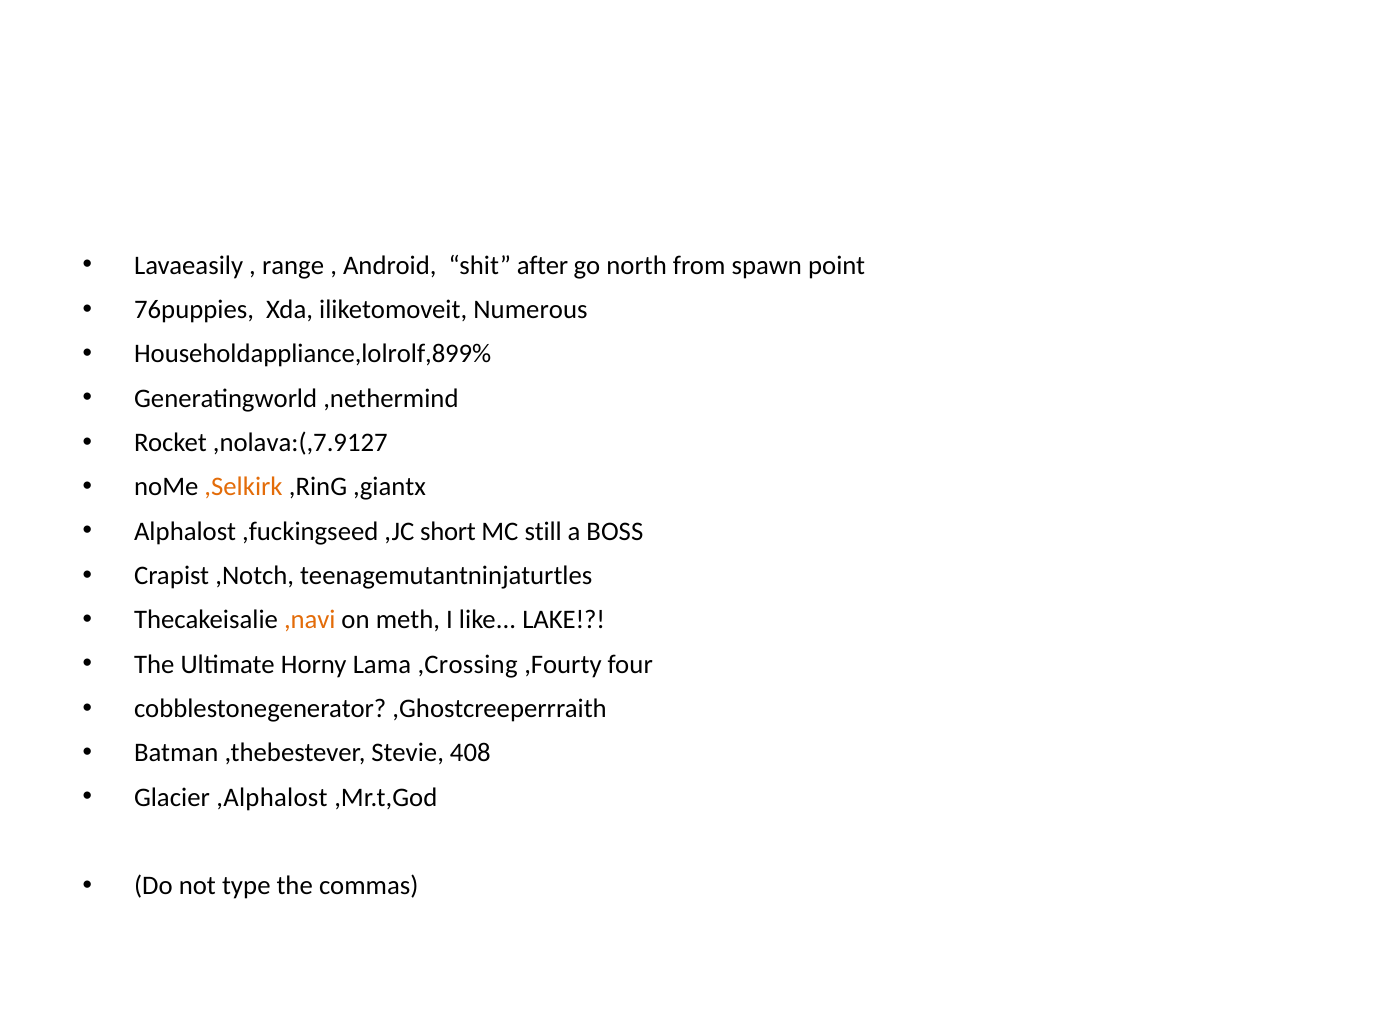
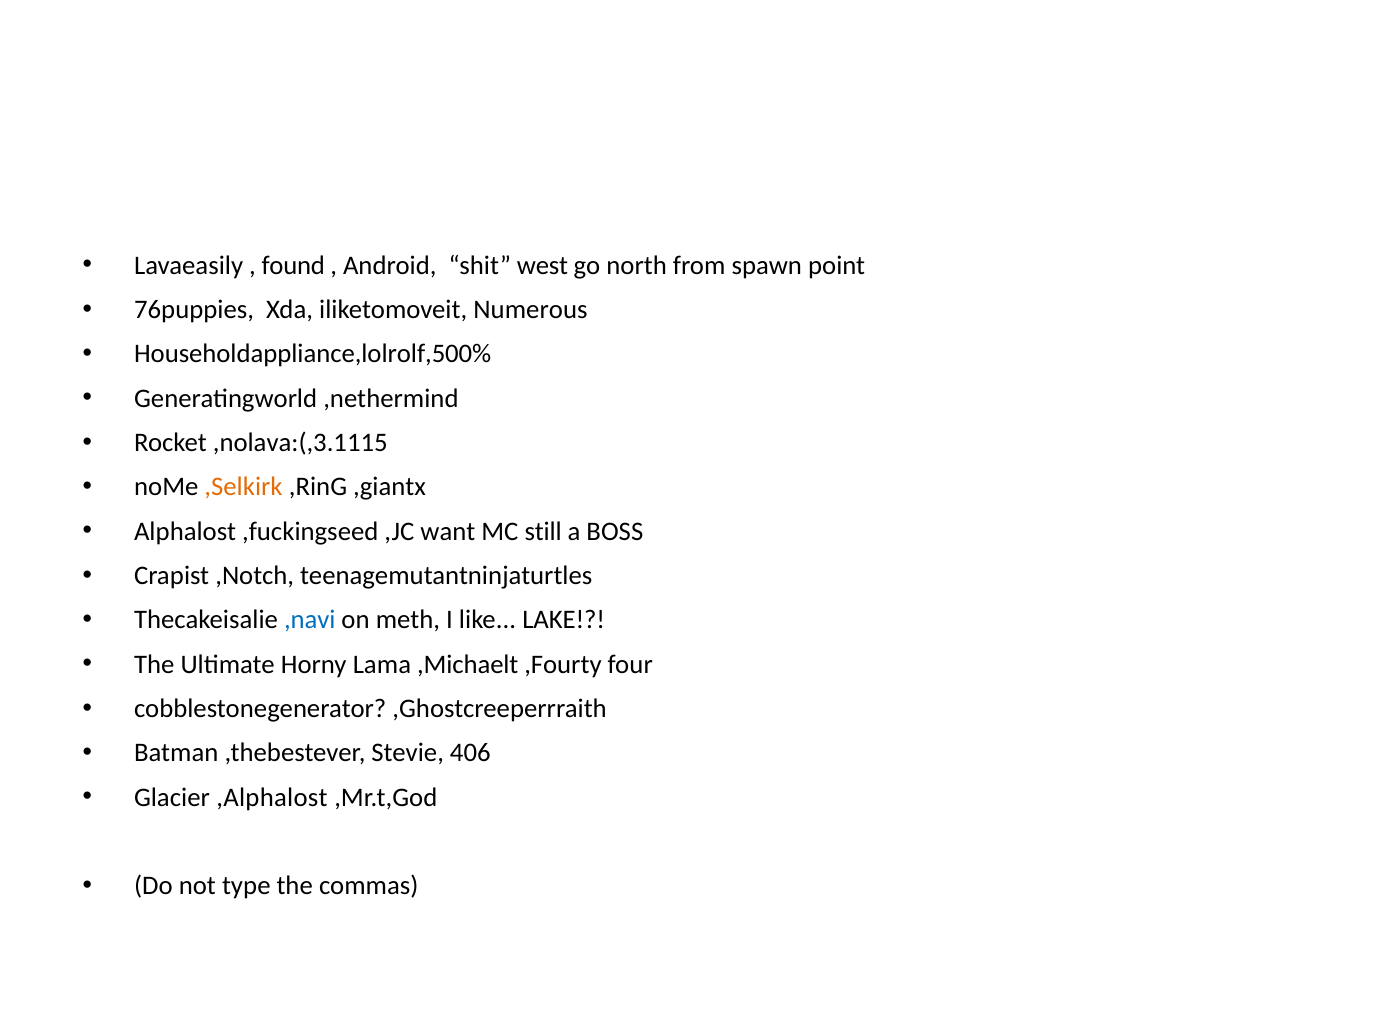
range: range -> found
after: after -> west
Householdappliance,lolrolf,899%: Householdappliance,lolrolf,899% -> Householdappliance,lolrolf,500%
,nolava:(,7.9127: ,nolava:(,7.9127 -> ,nolava:(,3.1115
short: short -> want
,navi colour: orange -> blue
,Crossing: ,Crossing -> ,Michaelt
408: 408 -> 406
